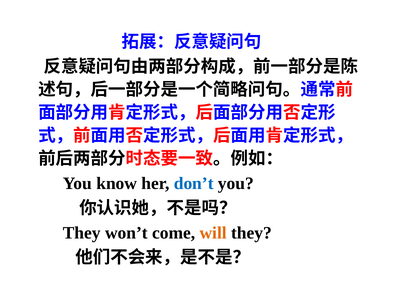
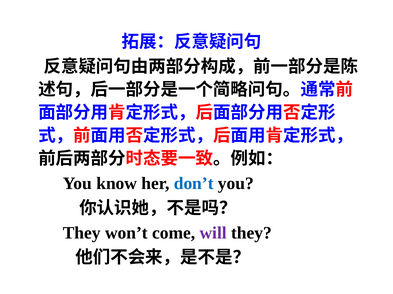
will colour: orange -> purple
